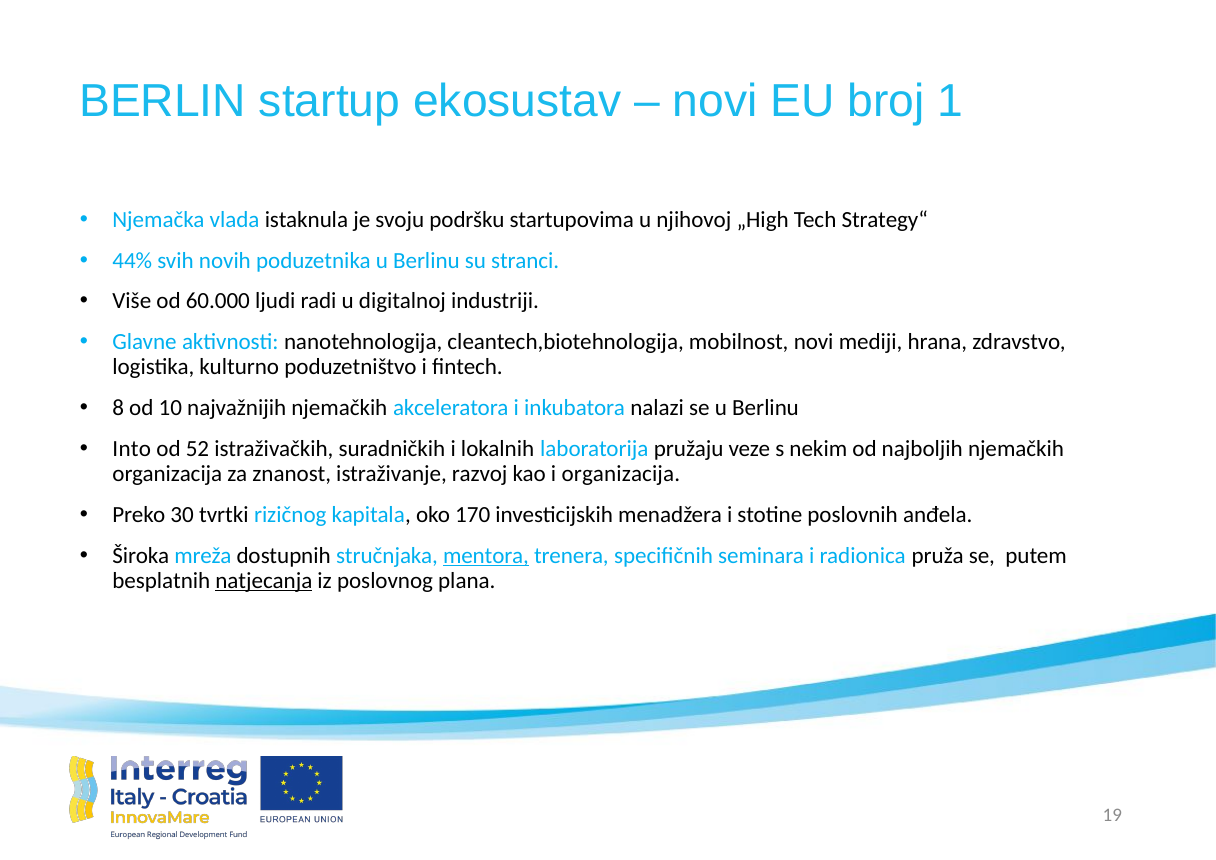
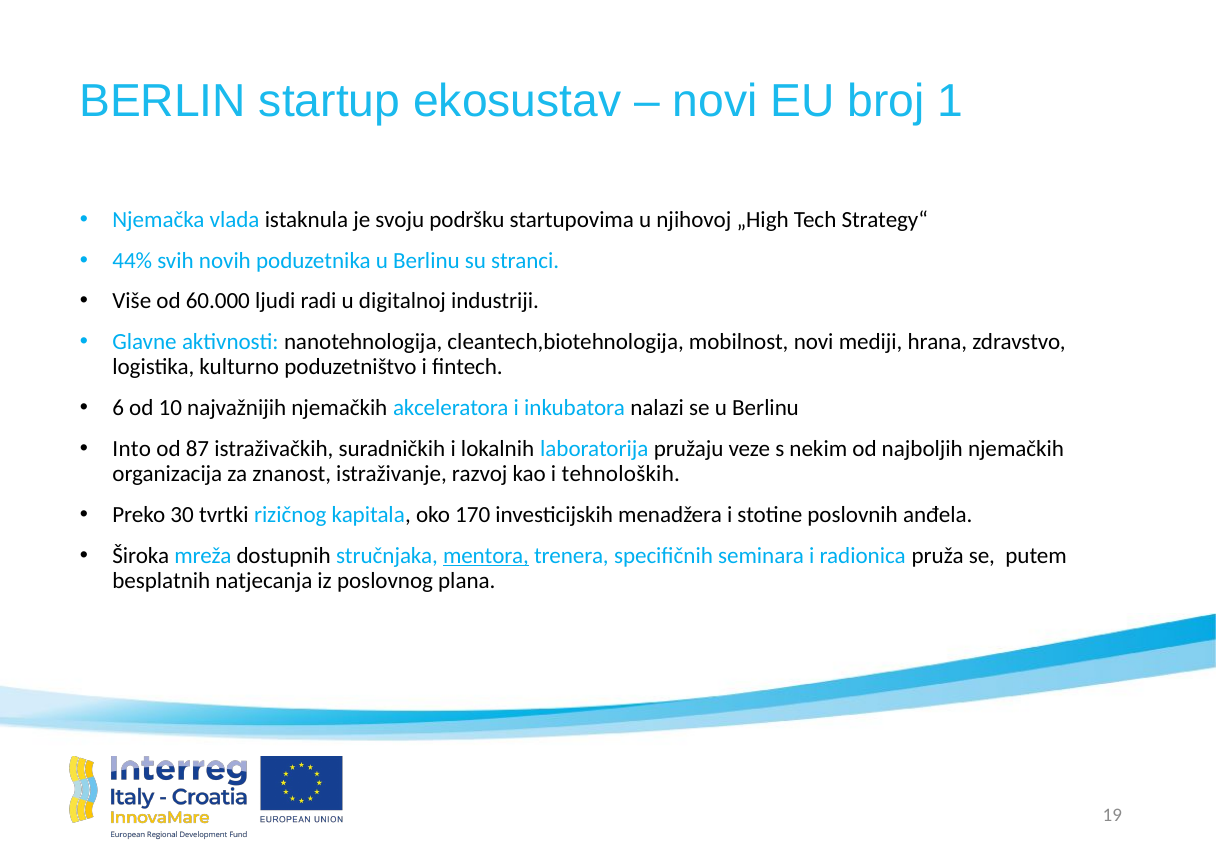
8: 8 -> 6
52: 52 -> 87
i organizacija: organizacija -> tehnoloških
natjecanja underline: present -> none
